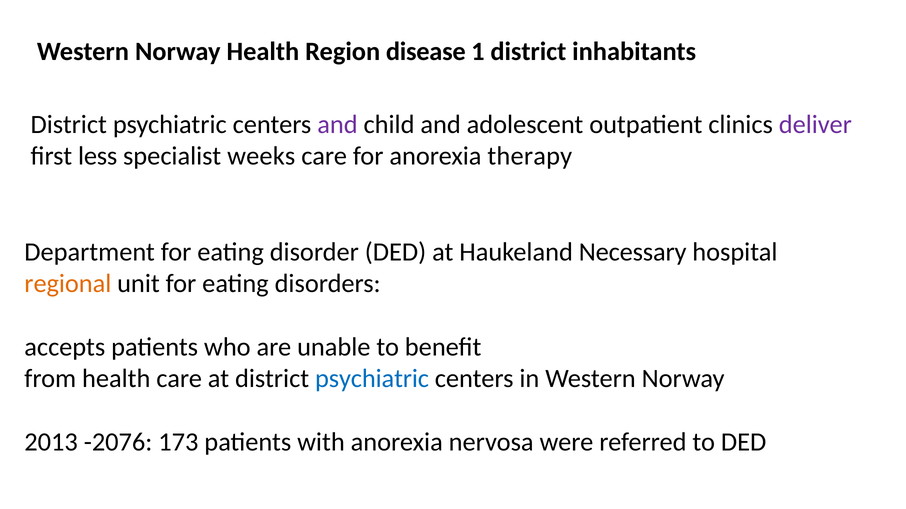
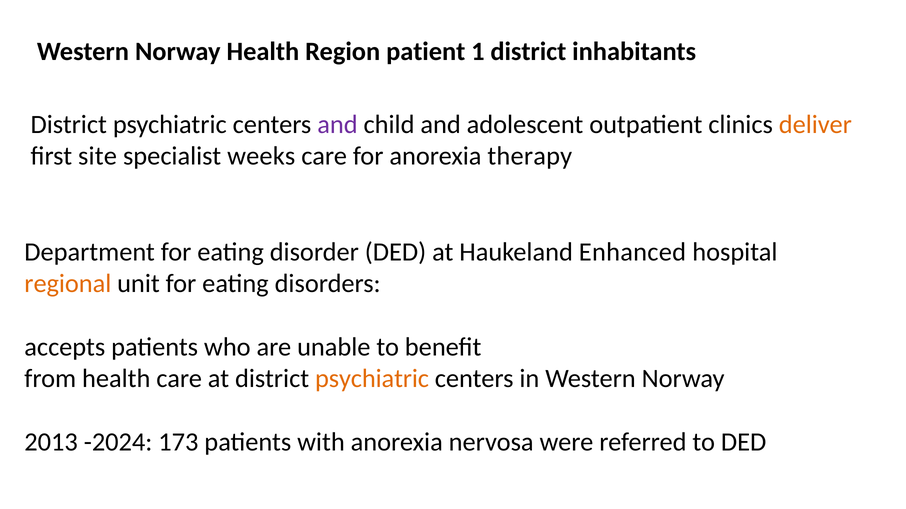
disease: disease -> patient
deliver colour: purple -> orange
less: less -> site
Necessary: Necessary -> Enhanced
psychiatric at (372, 379) colour: blue -> orange
-2076: -2076 -> -2024
